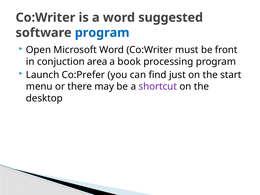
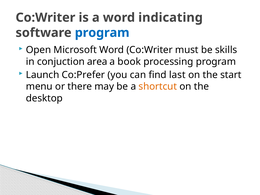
suggested: suggested -> indicating
front: front -> skills
just: just -> last
shortcut colour: purple -> orange
